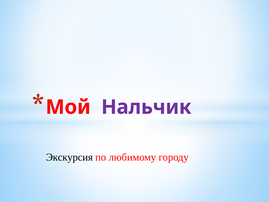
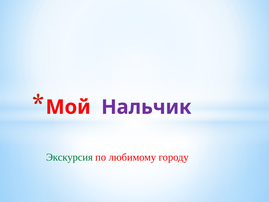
Экскурсия colour: black -> green
